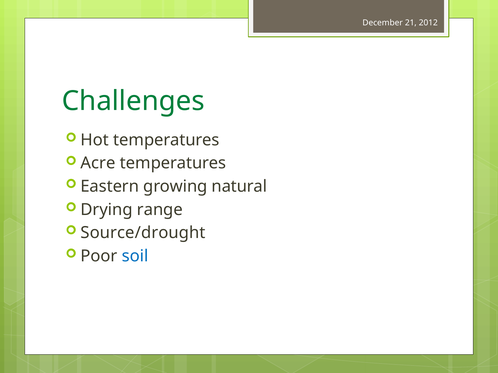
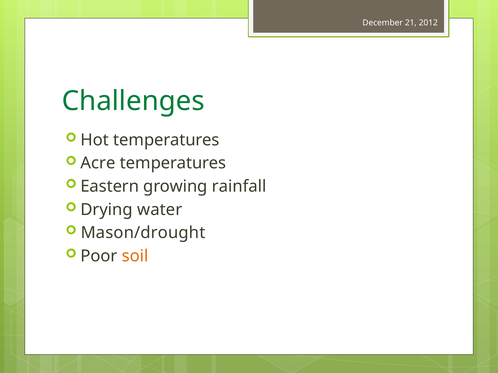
natural: natural -> rainfall
range: range -> water
Source/drought: Source/drought -> Mason/drought
soil colour: blue -> orange
